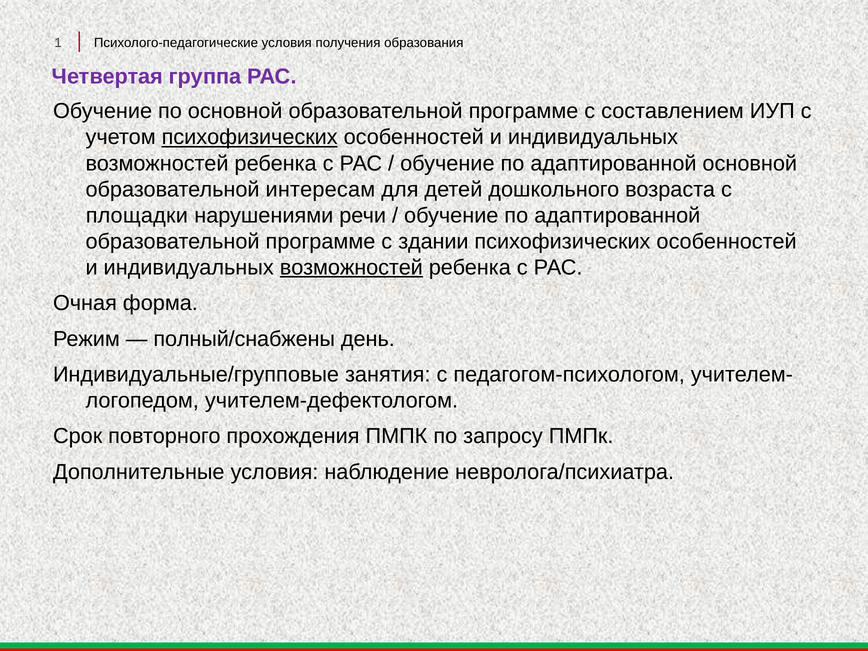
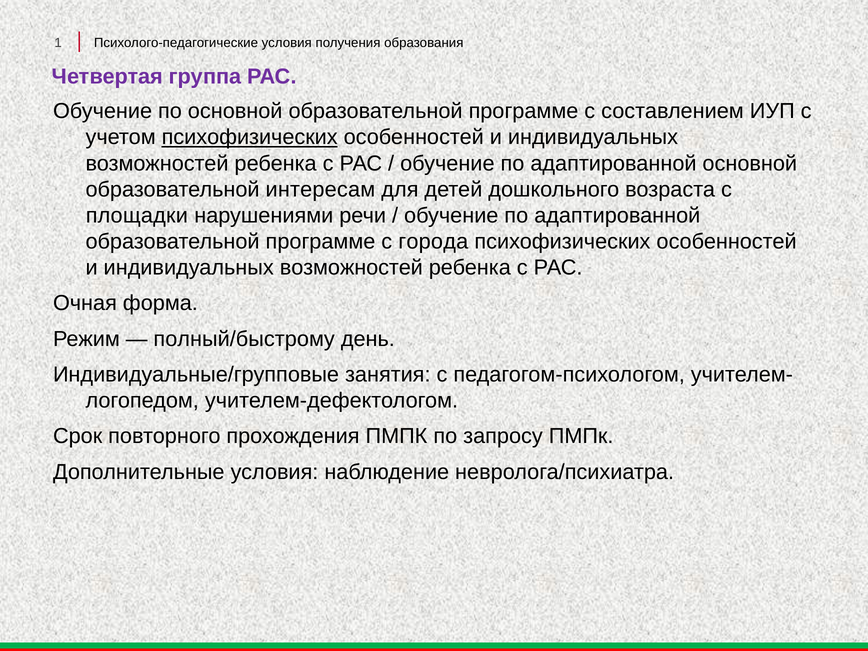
здании: здании -> города
возможностей at (351, 268) underline: present -> none
полный/снабжены: полный/снабжены -> полный/быстрому
